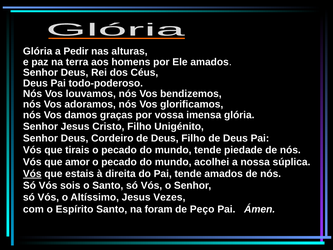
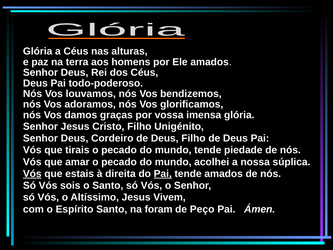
a Pedir: Pedir -> Céus
amor: amor -> amar
Pai at (163, 174) underline: none -> present
Vezes: Vezes -> Vivem
